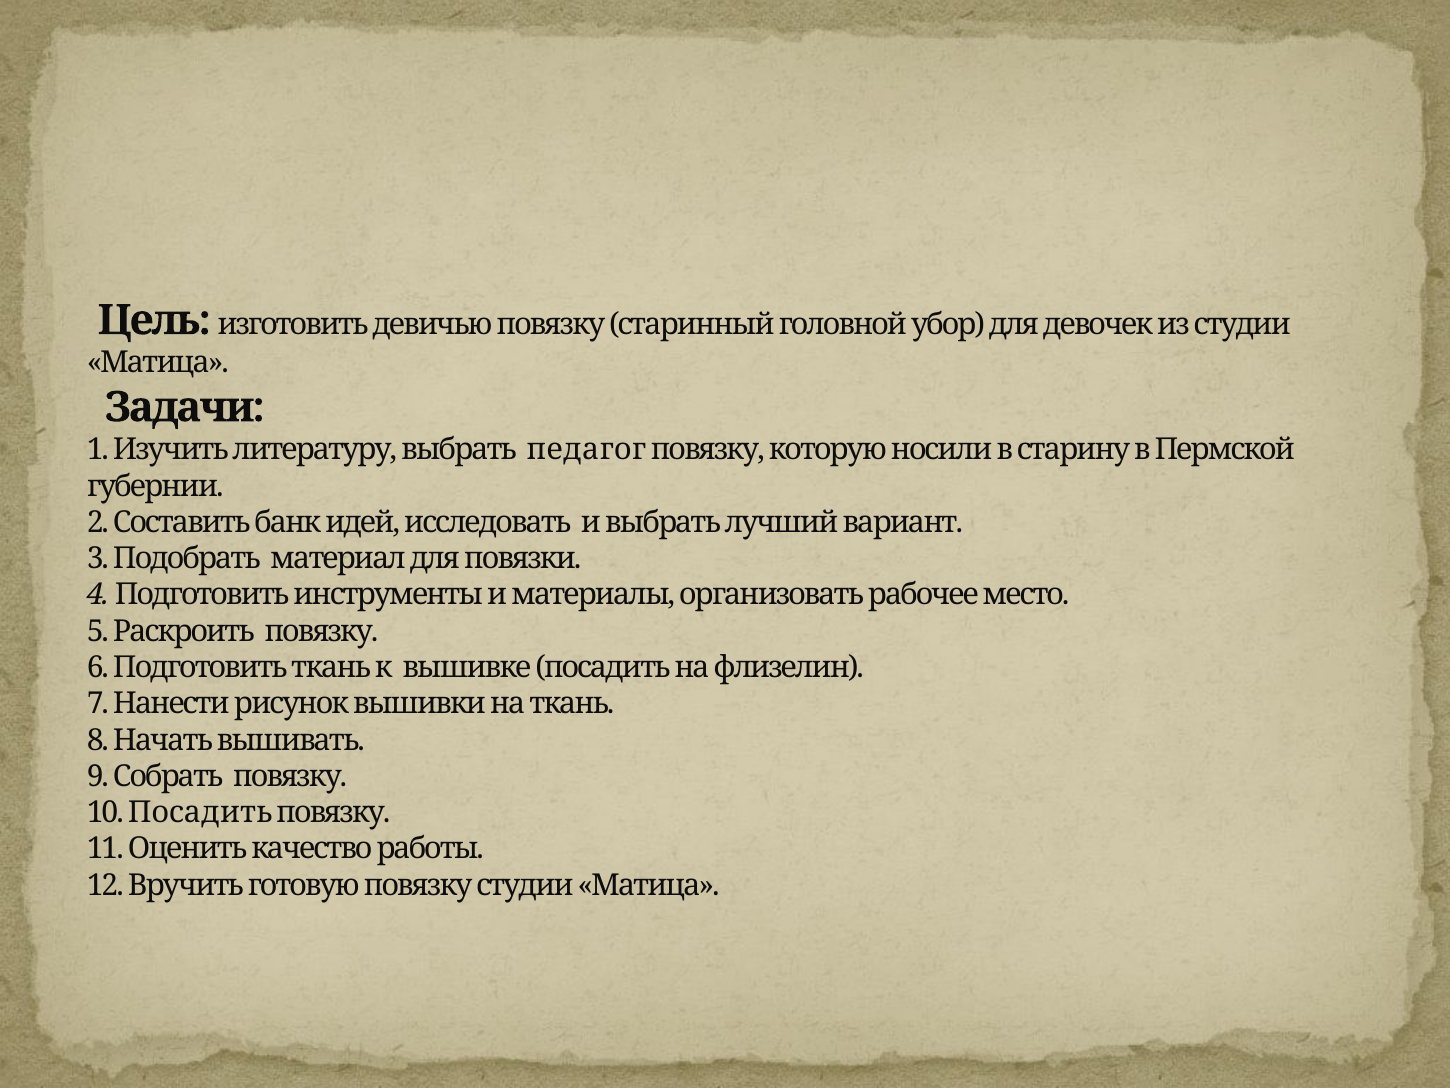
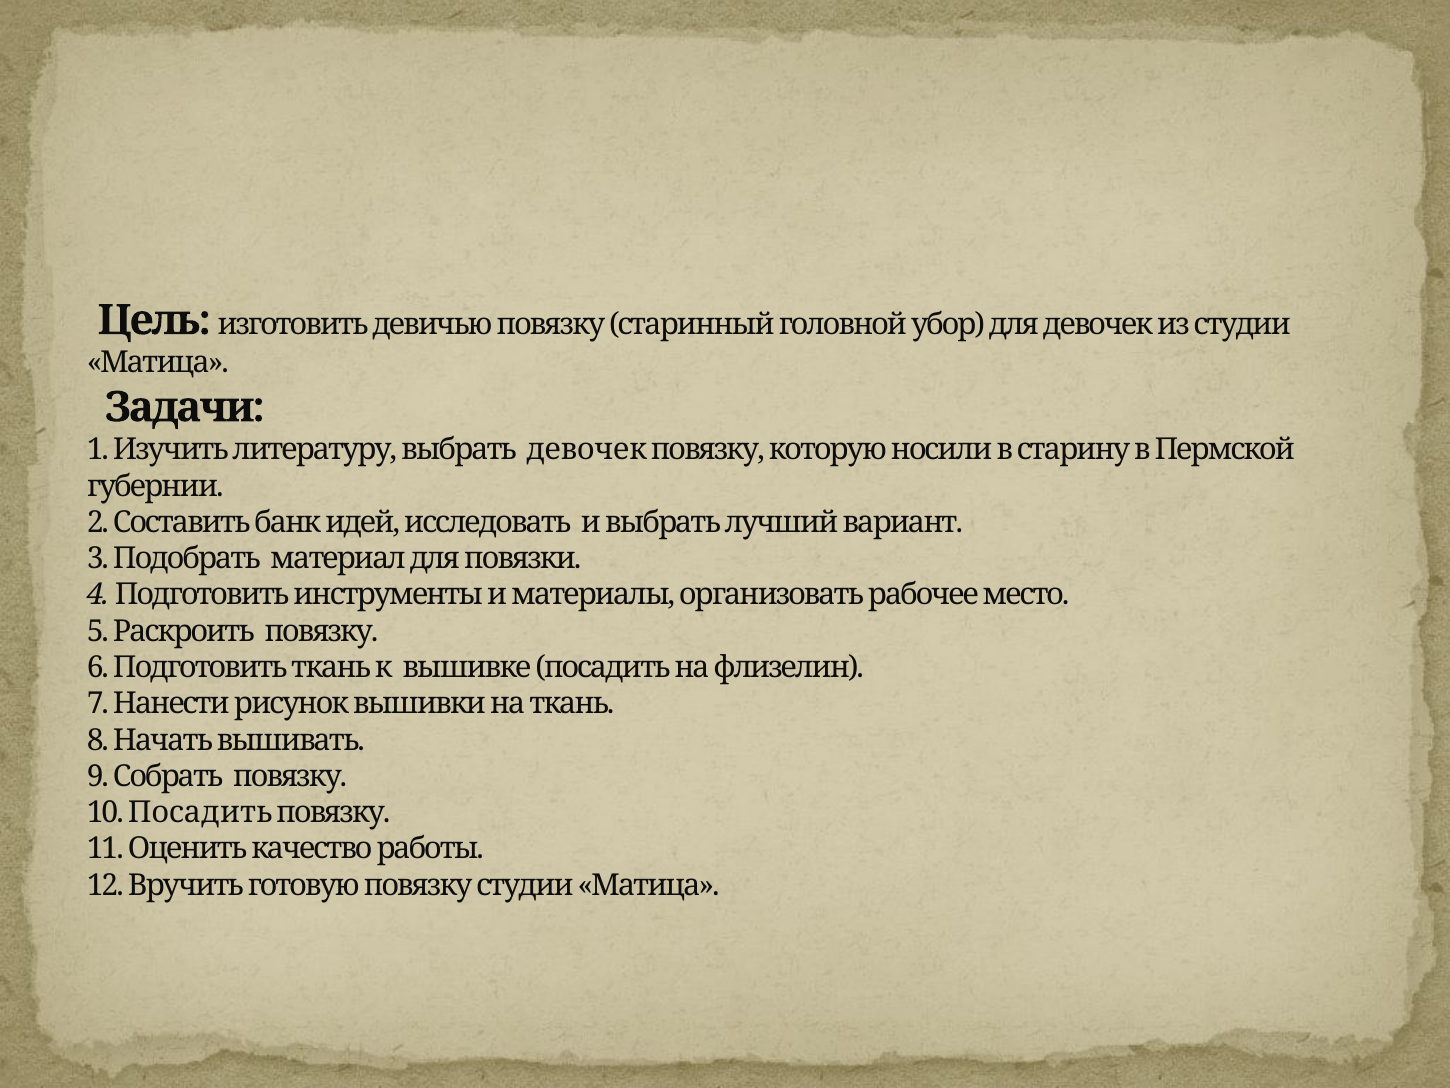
выбрать педагог: педагог -> девочек
